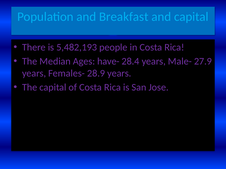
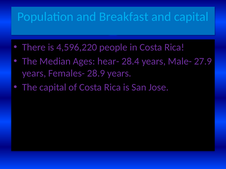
5,482,193: 5,482,193 -> 4,596,220
have-: have- -> hear-
